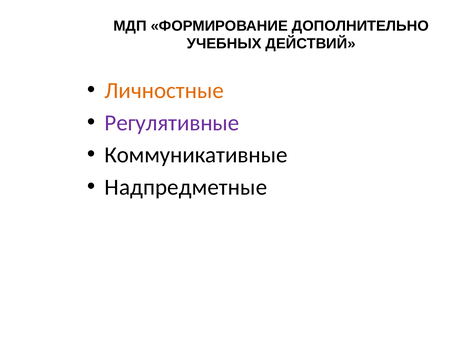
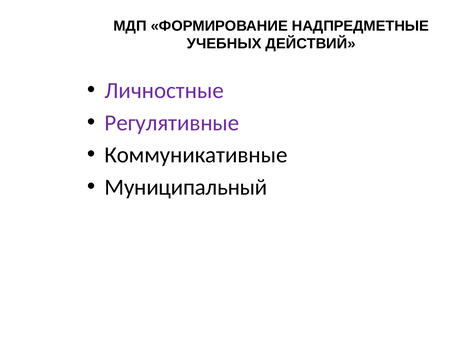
ДОПОЛНИТЕЛЬНО: ДОПОЛНИТЕЛЬНО -> НАДПРЕДМЕТНЫЕ
Личностные colour: orange -> purple
Надпредметные: Надпредметные -> Муниципальный
